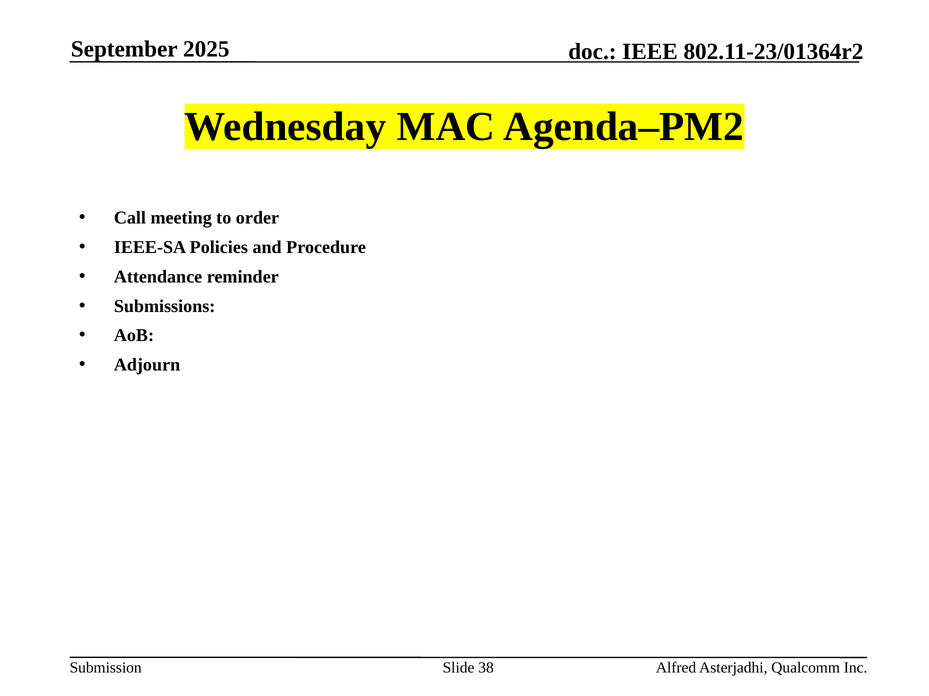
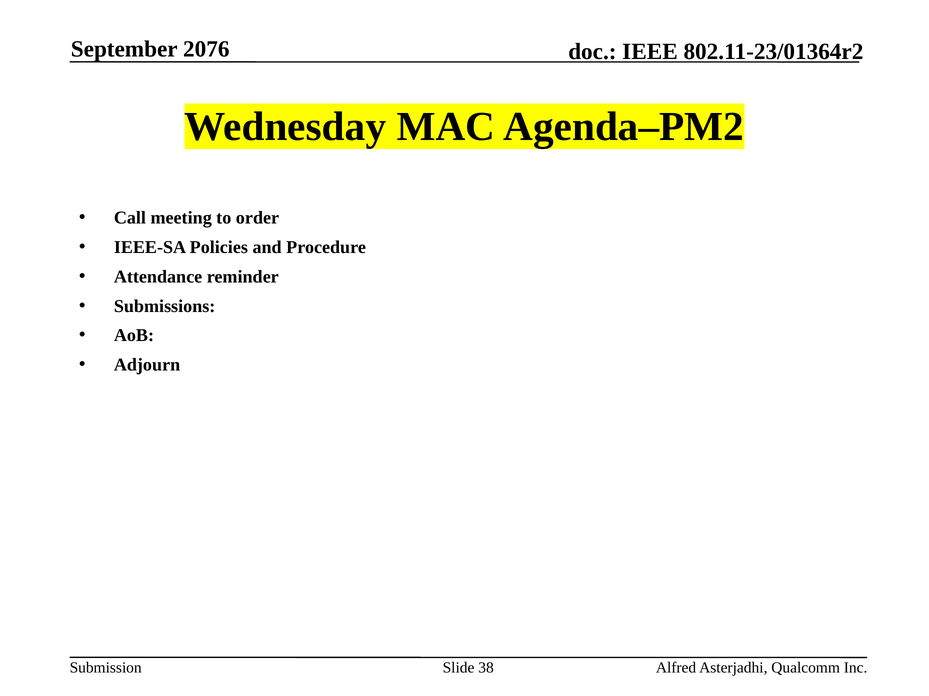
2025: 2025 -> 2076
